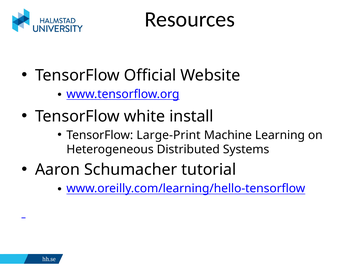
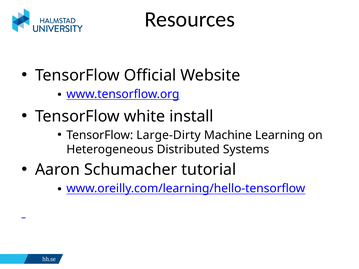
Large-Print: Large-Print -> Large-Dirty
